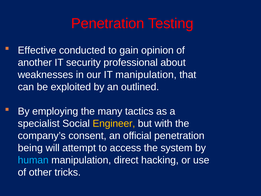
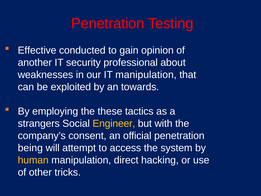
outlined: outlined -> towards
many: many -> these
specialist: specialist -> strangers
human colour: light blue -> yellow
